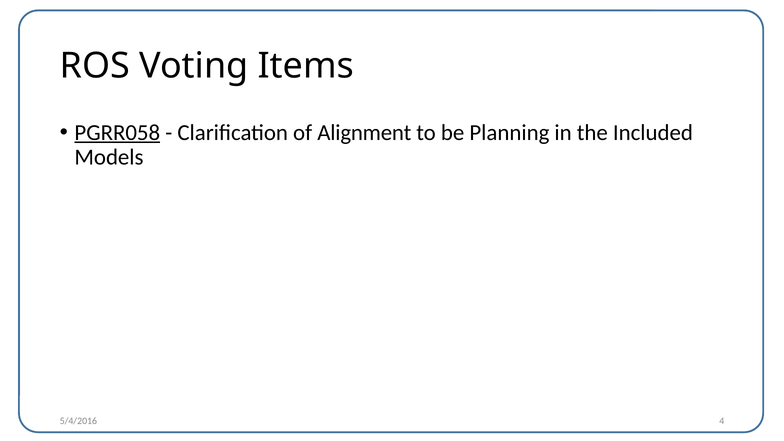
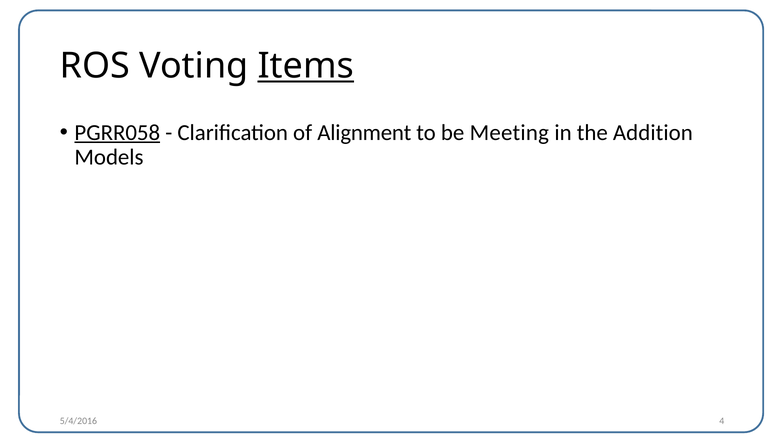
Items underline: none -> present
Planning: Planning -> Meeting
Included: Included -> Addition
